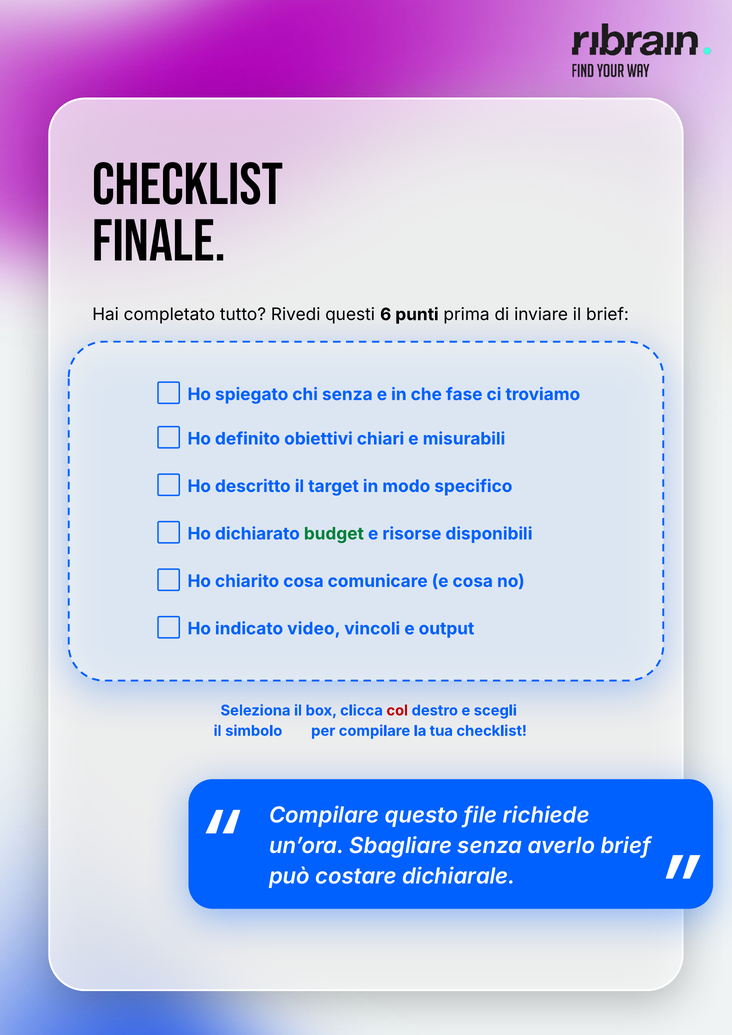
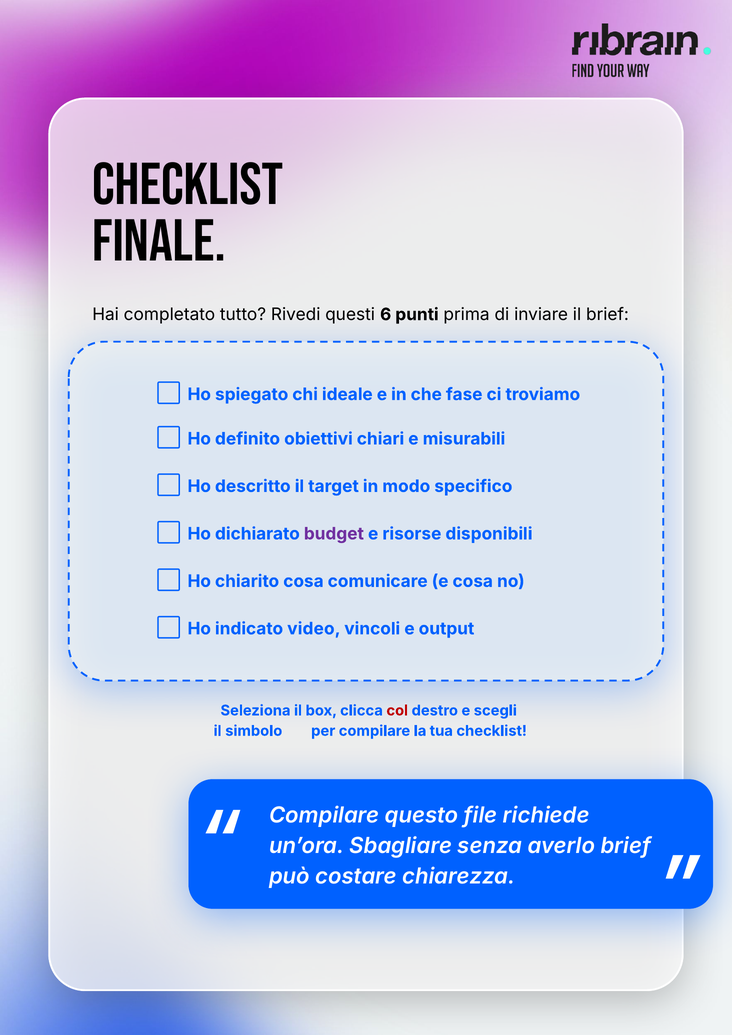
chi senza: senza -> ideale
budget colour: green -> purple
dichiarale: dichiarale -> chiarezza
